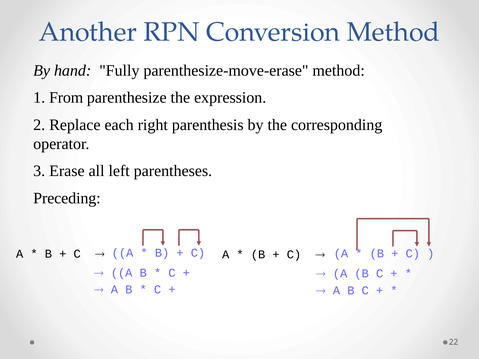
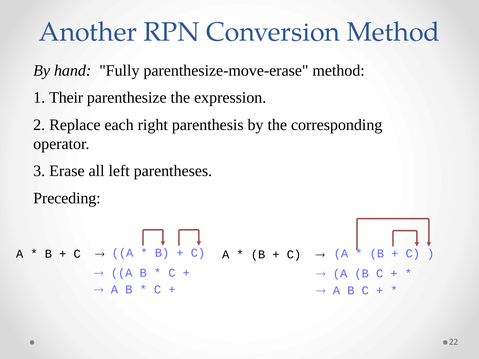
From: From -> Their
